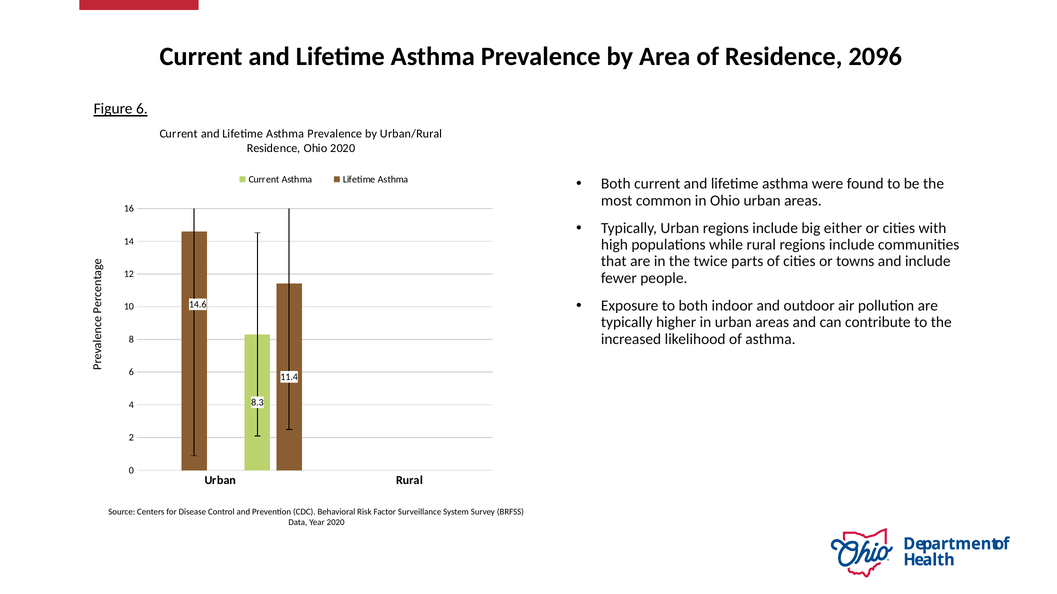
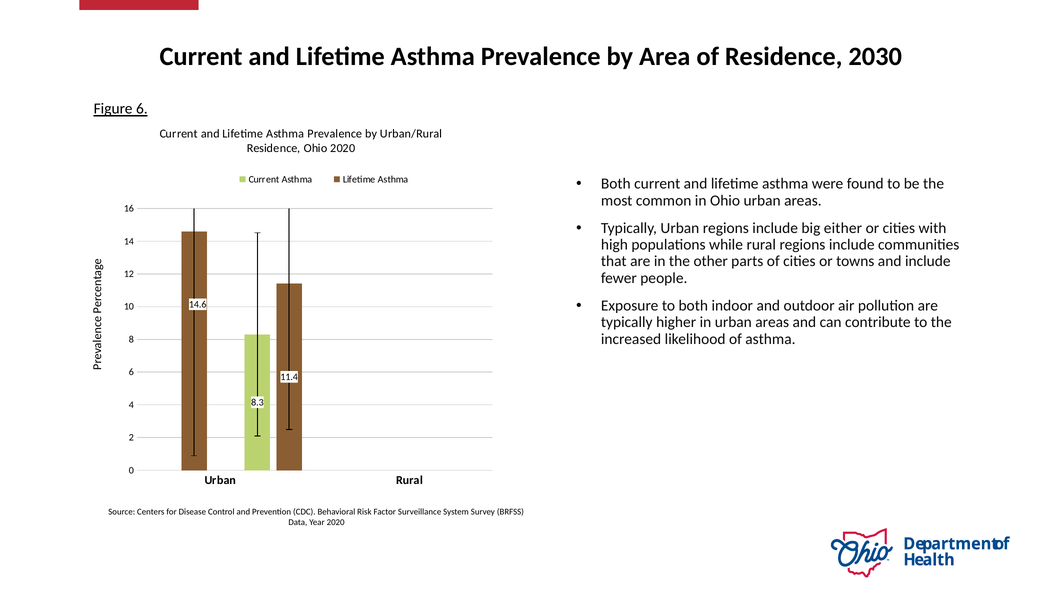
2096: 2096 -> 2030
twice: twice -> other
